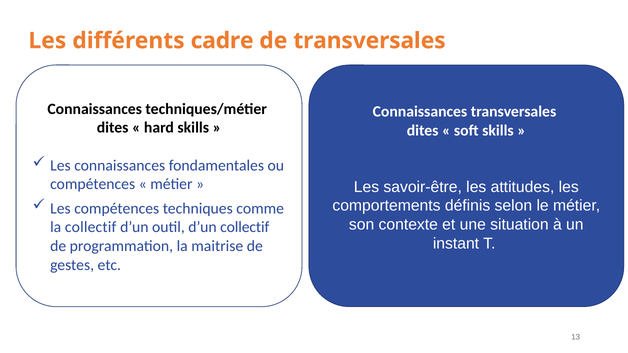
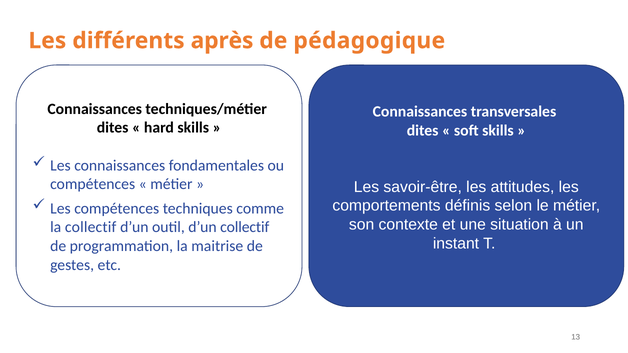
cadre: cadre -> après
de transversales: transversales -> pédagogique
